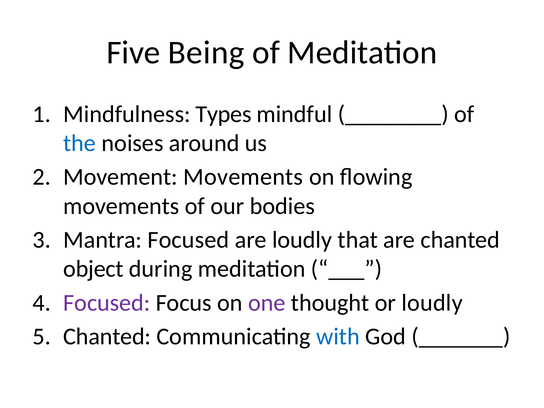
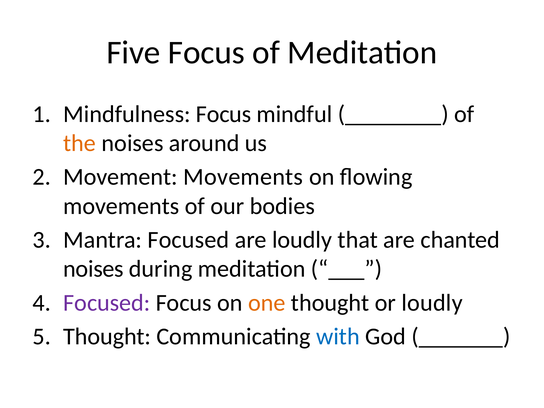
Five Being: Being -> Focus
Mindfulness Types: Types -> Focus
the colour: blue -> orange
object at (93, 269): object -> noises
one colour: purple -> orange
Chanted at (107, 337): Chanted -> Thought
